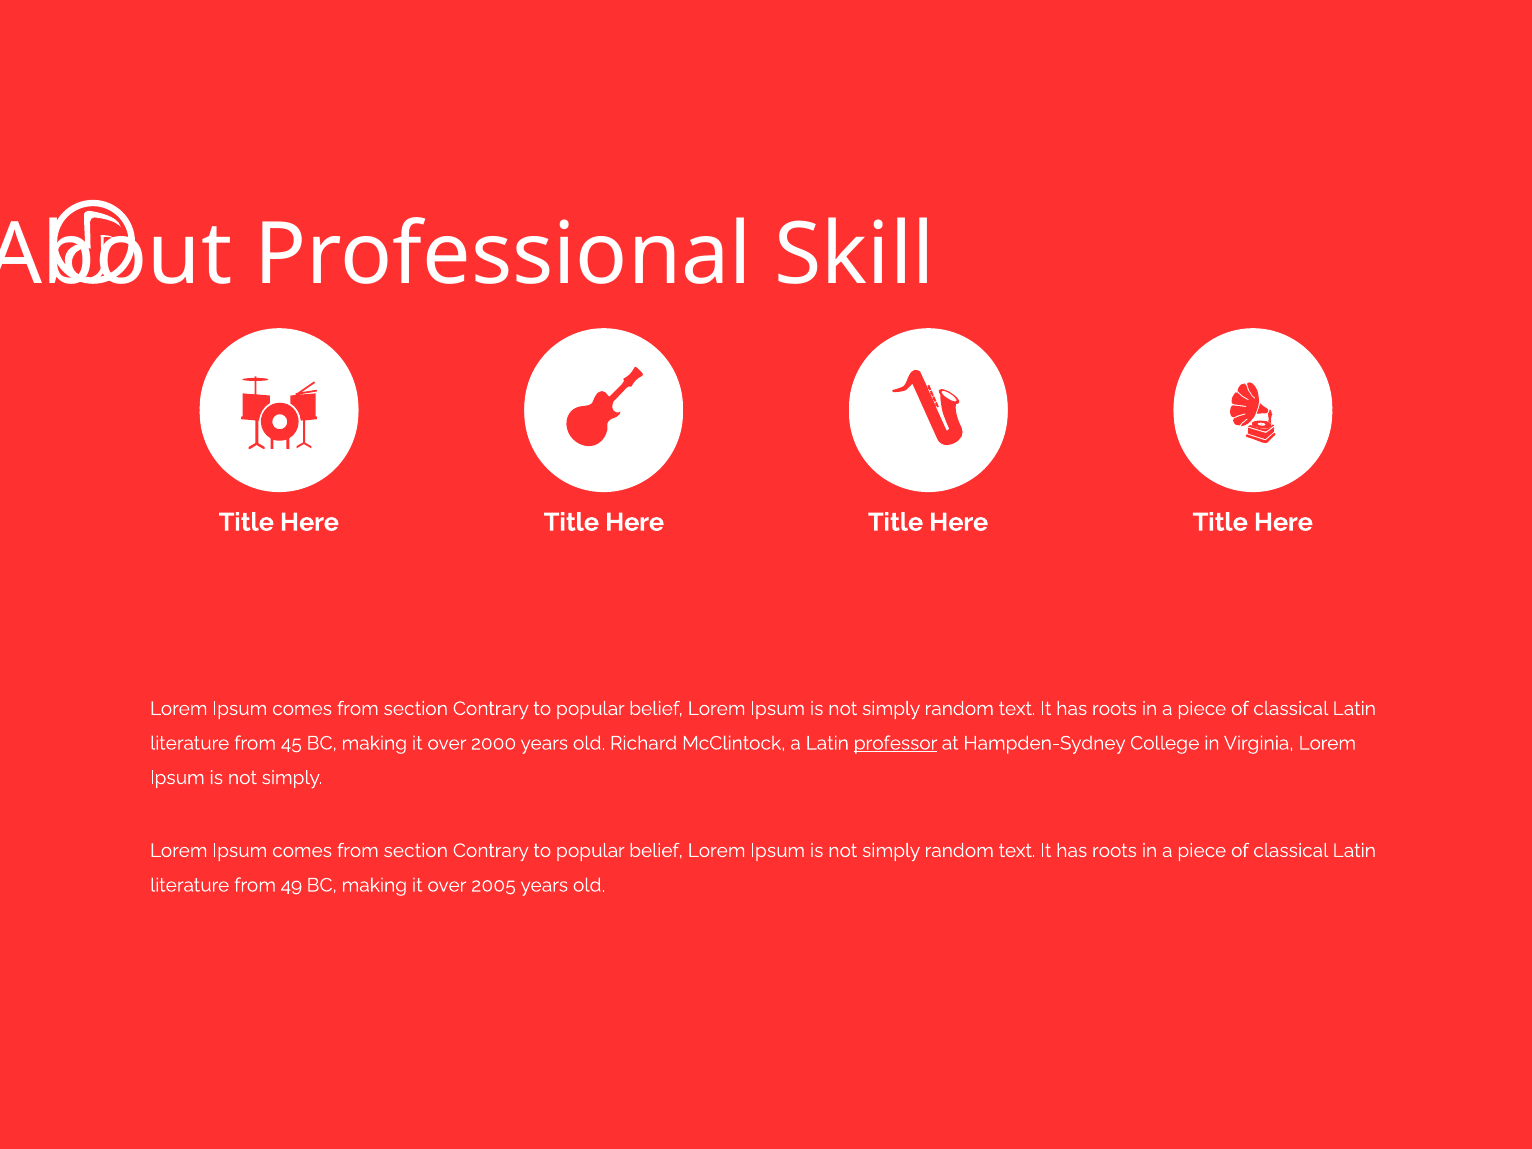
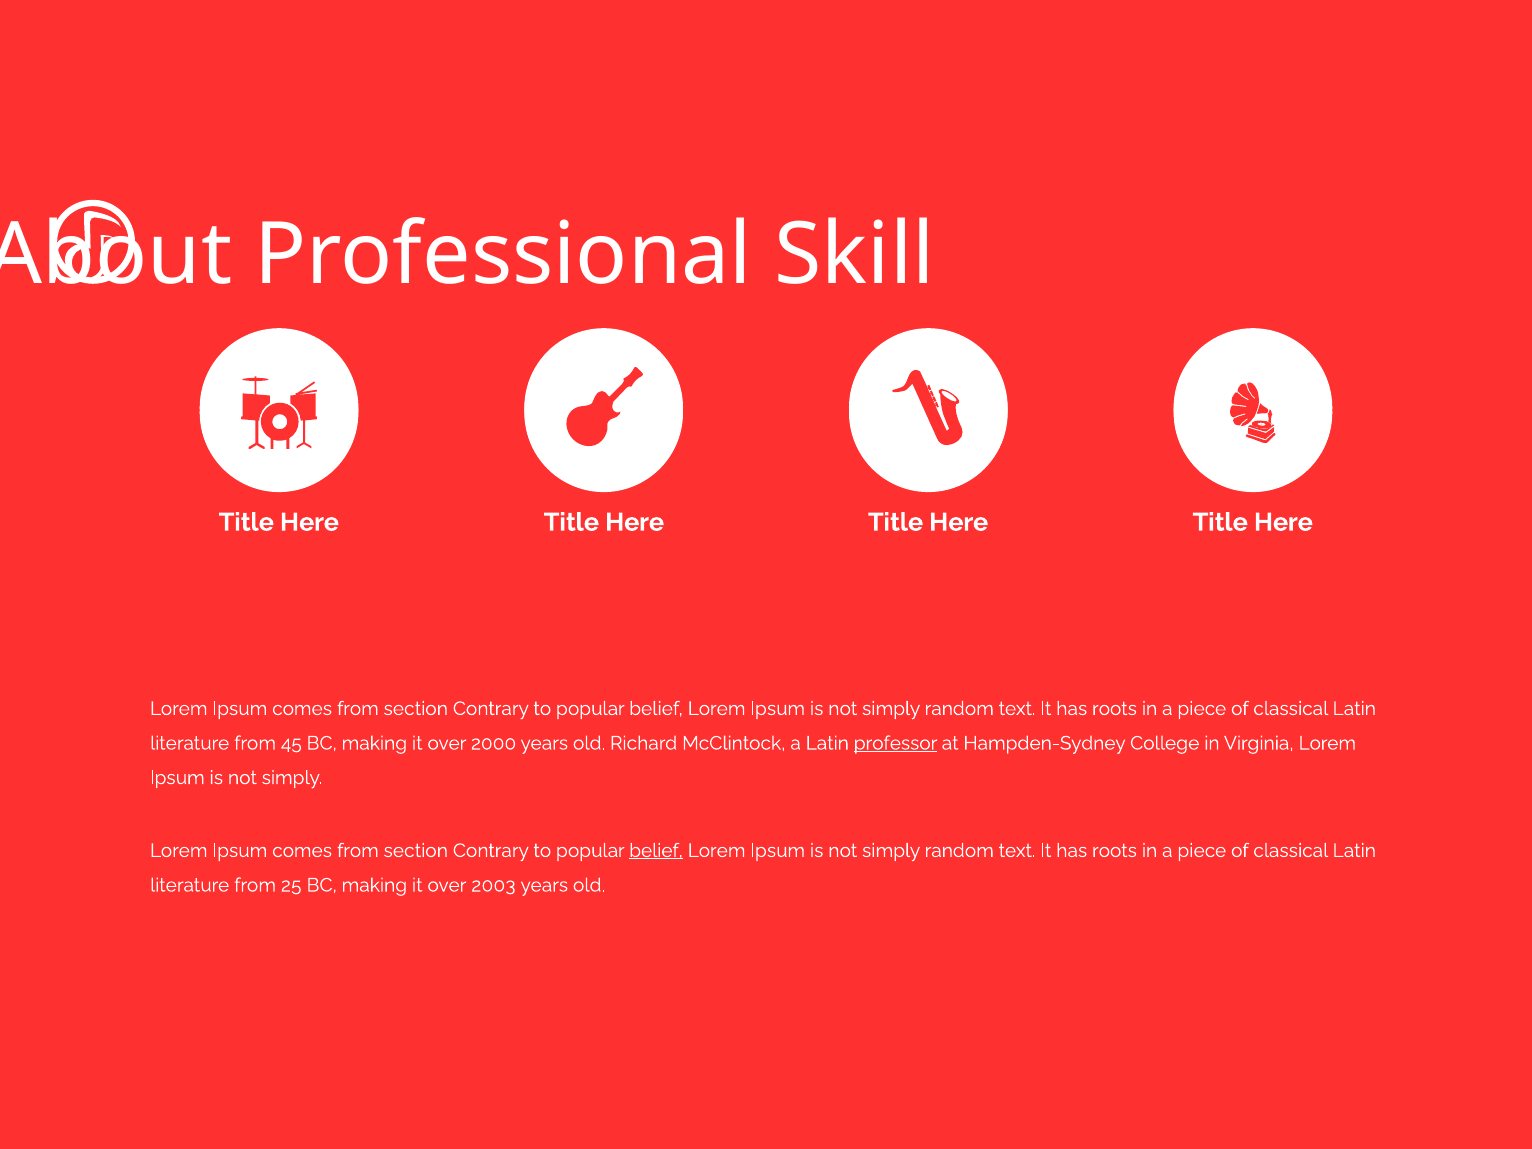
belief at (656, 851) underline: none -> present
49: 49 -> 25
2005: 2005 -> 2003
